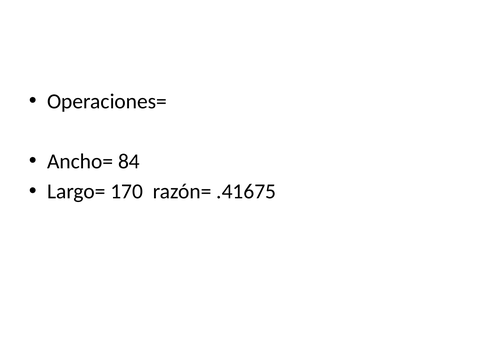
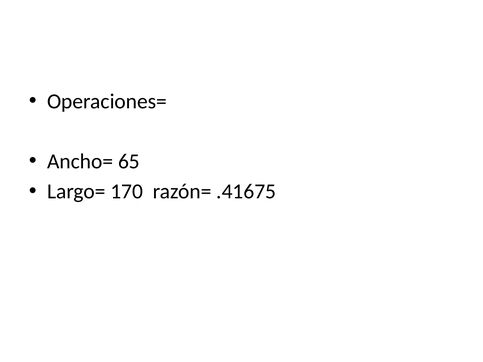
84: 84 -> 65
